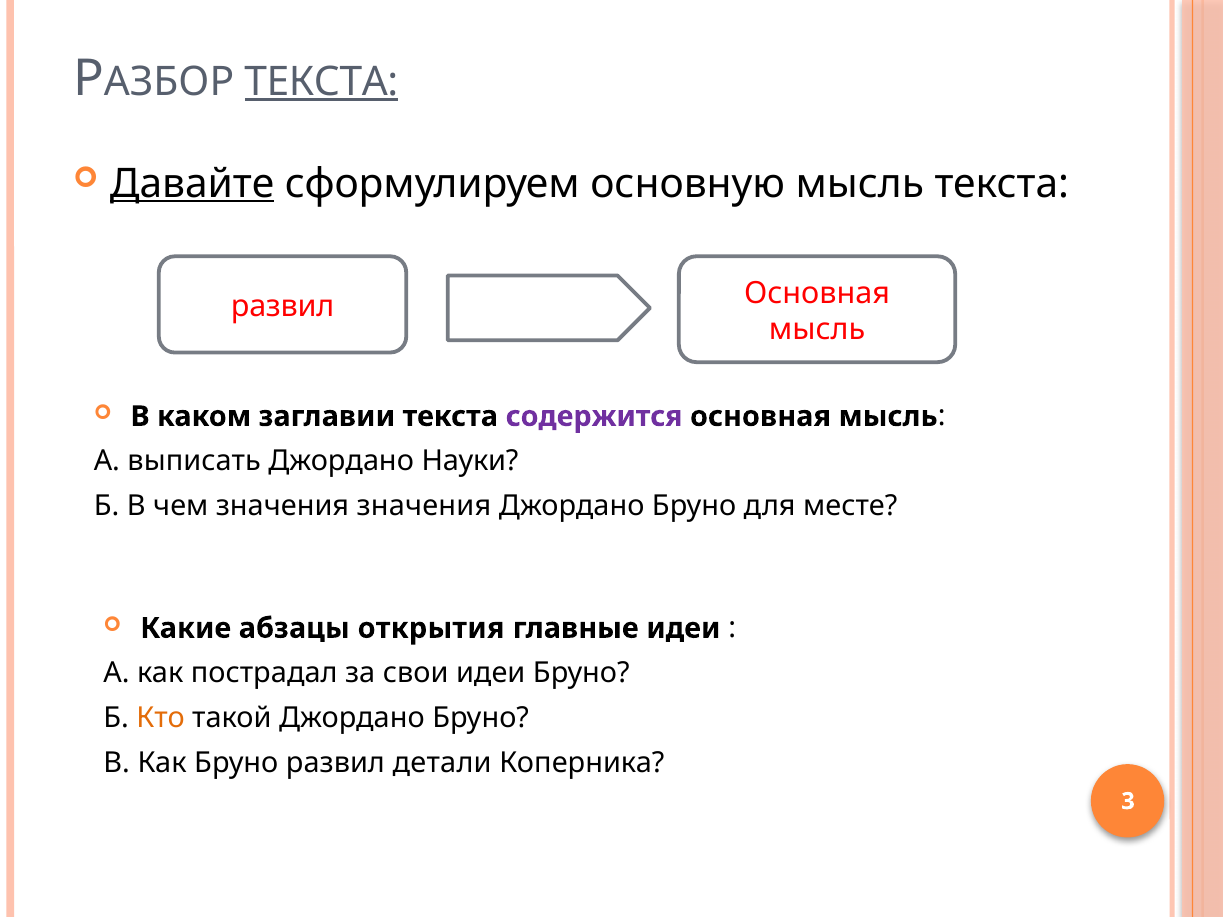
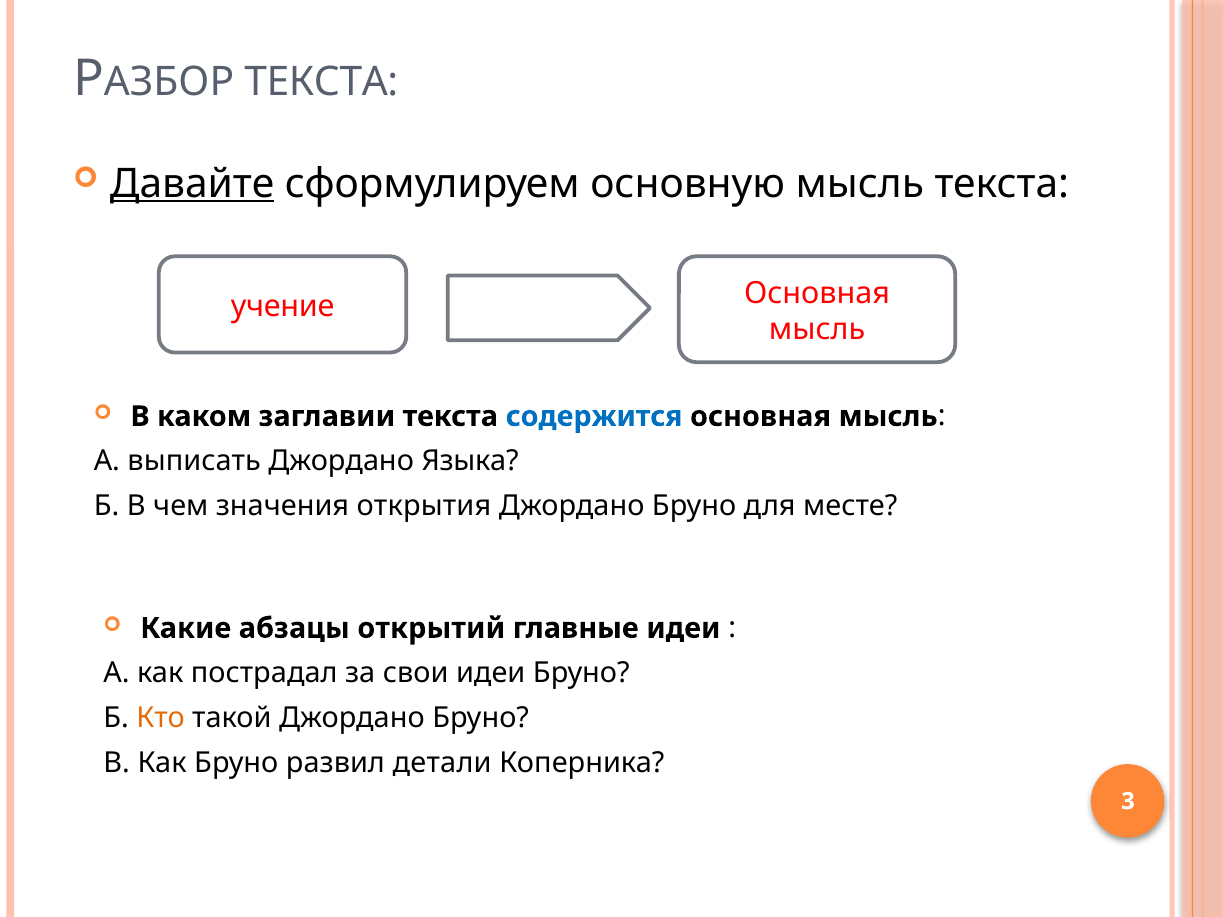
ТЕКСТА at (321, 82) underline: present -> none
развил at (283, 307): развил -> учение
содержится colour: purple -> blue
Науки: Науки -> Языка
значения значения: значения -> открытия
открытия: открытия -> открытий
